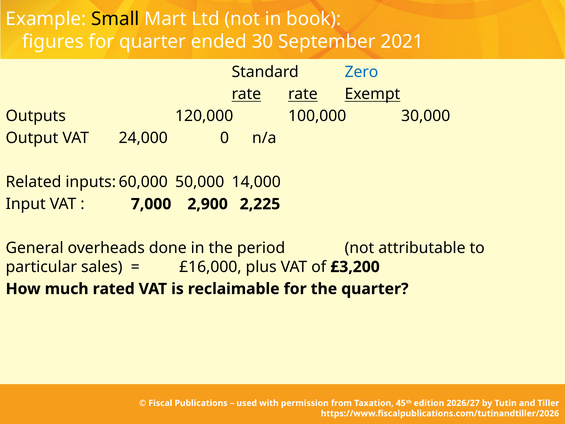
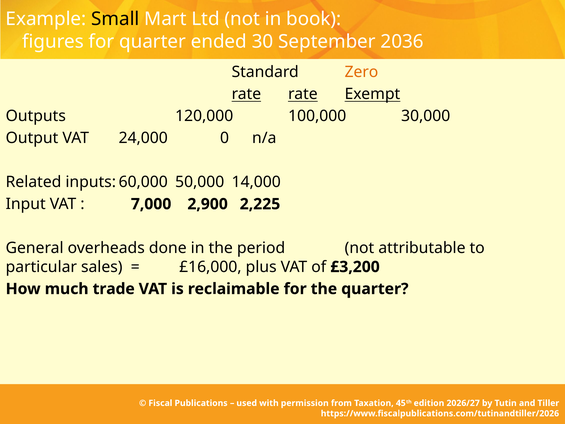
2021: 2021 -> 2036
Zero colour: blue -> orange
rated: rated -> trade
